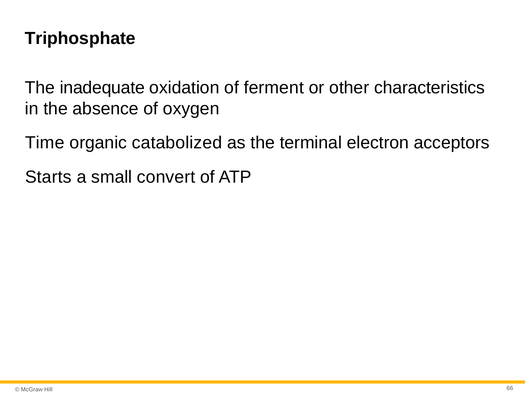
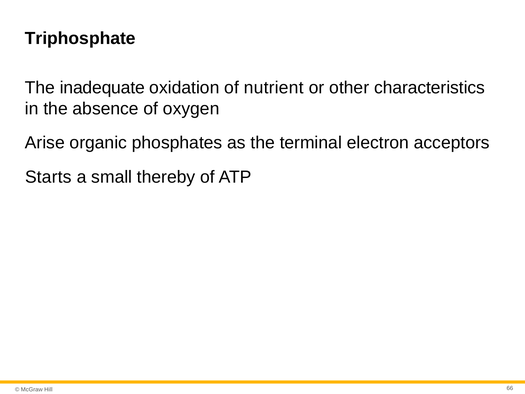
ferment: ferment -> nutrient
Time: Time -> Arise
catabolized: catabolized -> phosphates
convert: convert -> thereby
